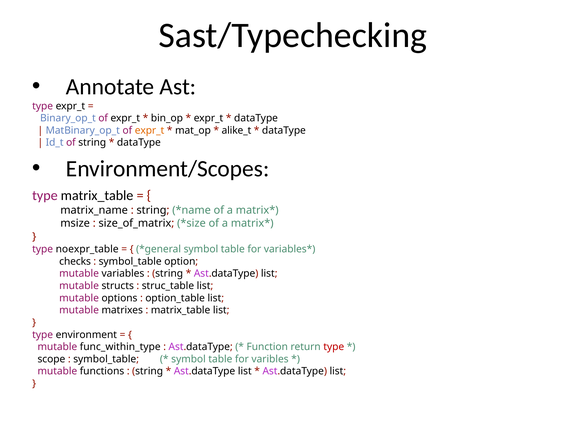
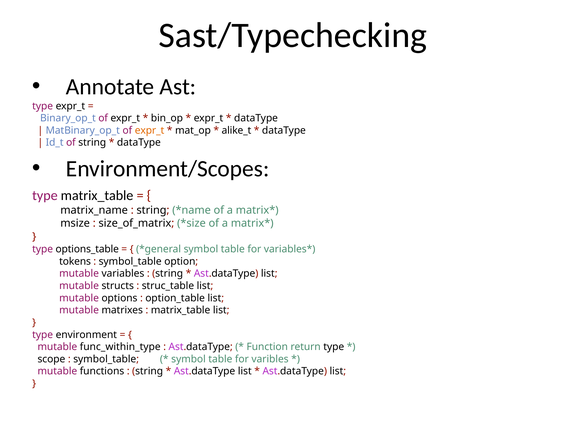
noexpr_table: noexpr_table -> options_table
checks: checks -> tokens
type at (334, 346) colour: red -> black
